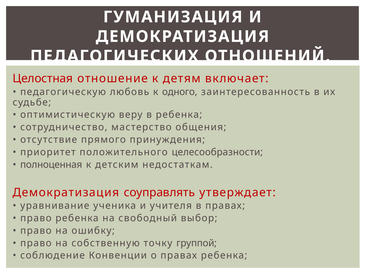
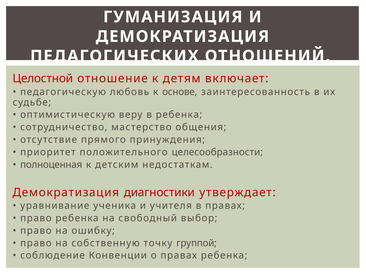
Целостная: Целостная -> Целостной
одного: одного -> основе
соуправлять: соуправлять -> диагностики
